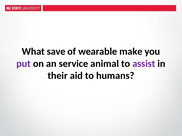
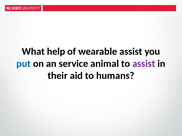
save: save -> help
wearable make: make -> assist
put colour: purple -> blue
